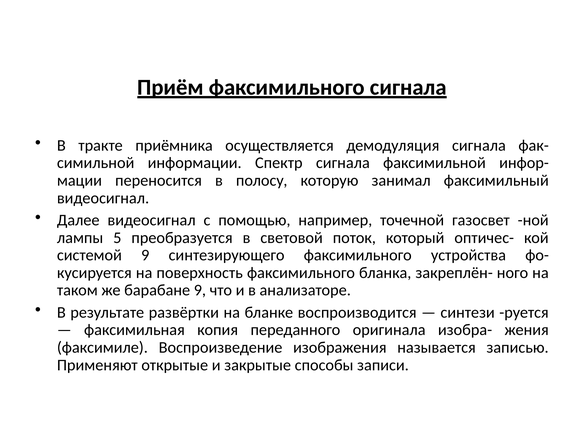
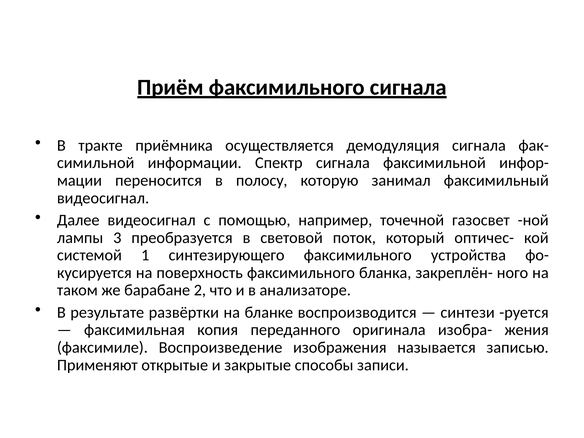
5: 5 -> 3
системой 9: 9 -> 1
барабане 9: 9 -> 2
